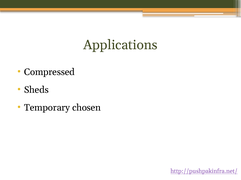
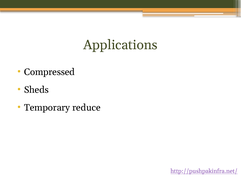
chosen: chosen -> reduce
